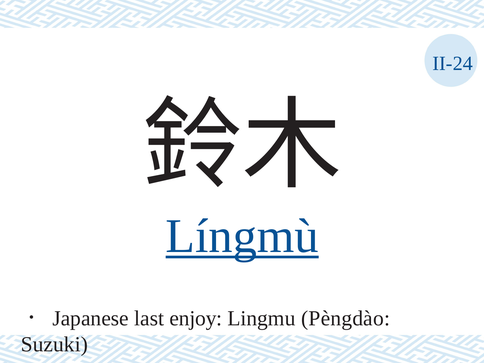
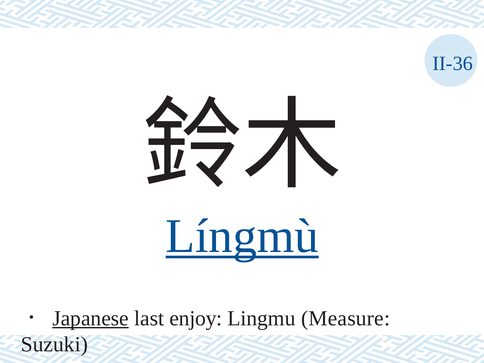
II-24: II-24 -> II-36
Japanese underline: none -> present
Pèngdào: Pèngdào -> Measure
